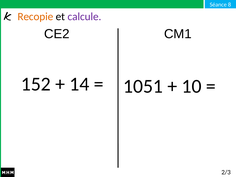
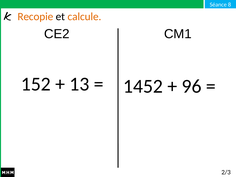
calcule colour: purple -> orange
14: 14 -> 13
1051: 1051 -> 1452
10: 10 -> 96
